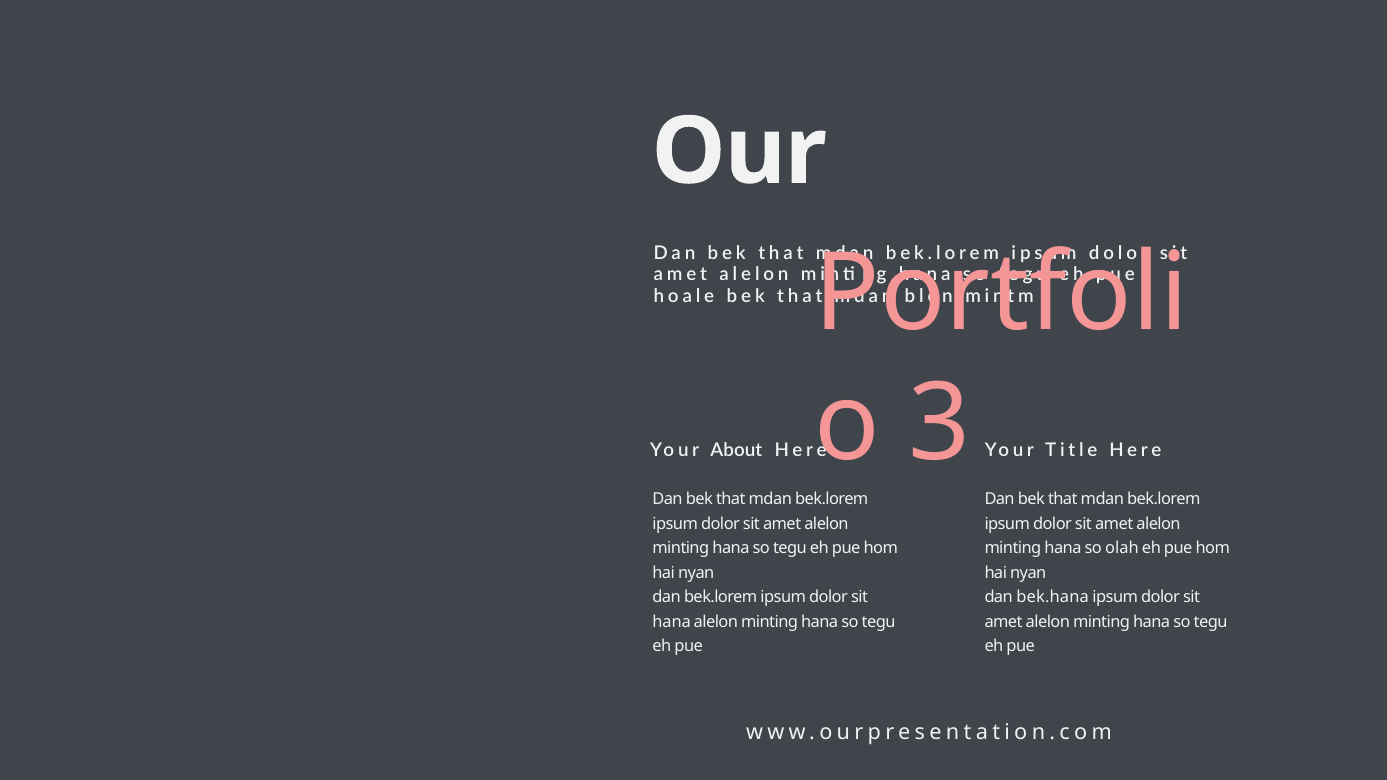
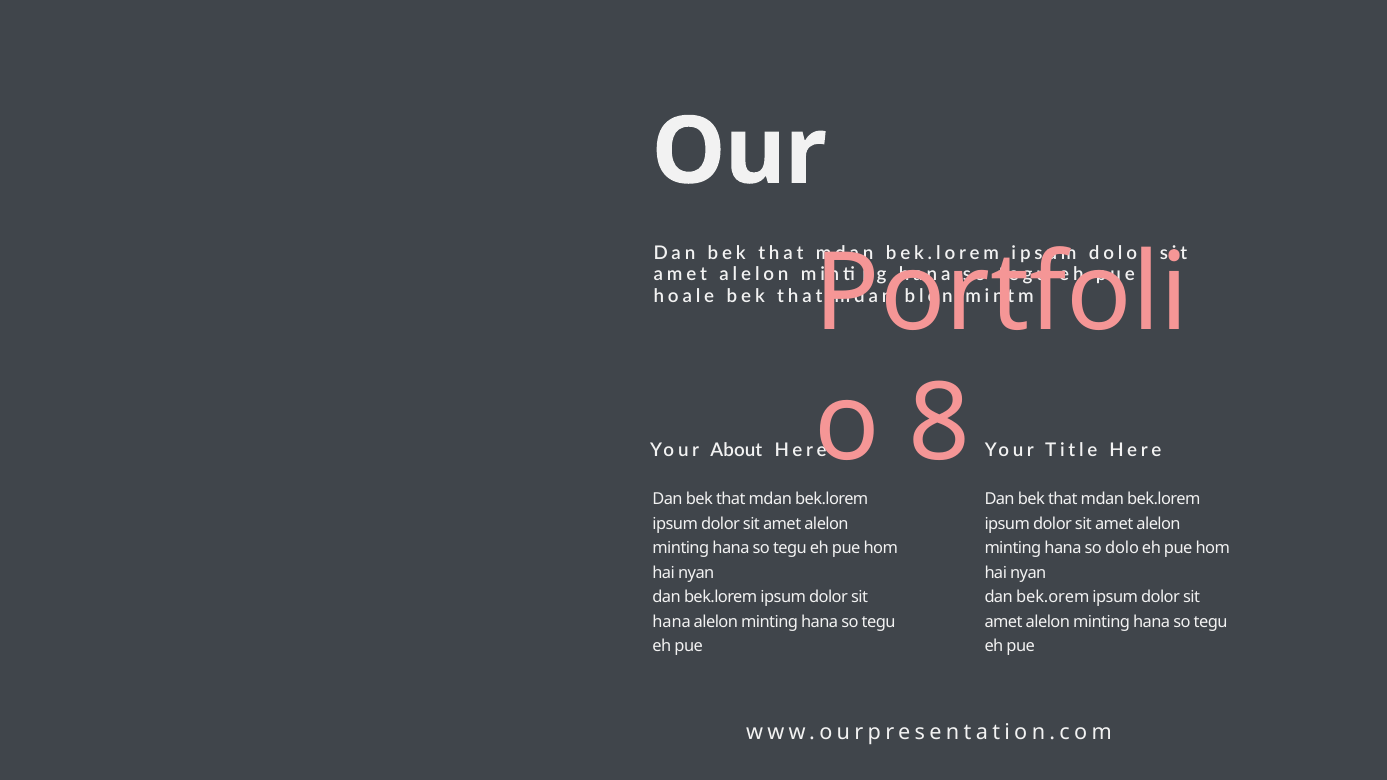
3: 3 -> 8
olah: olah -> dolo
bek.hana: bek.hana -> bek.orem
